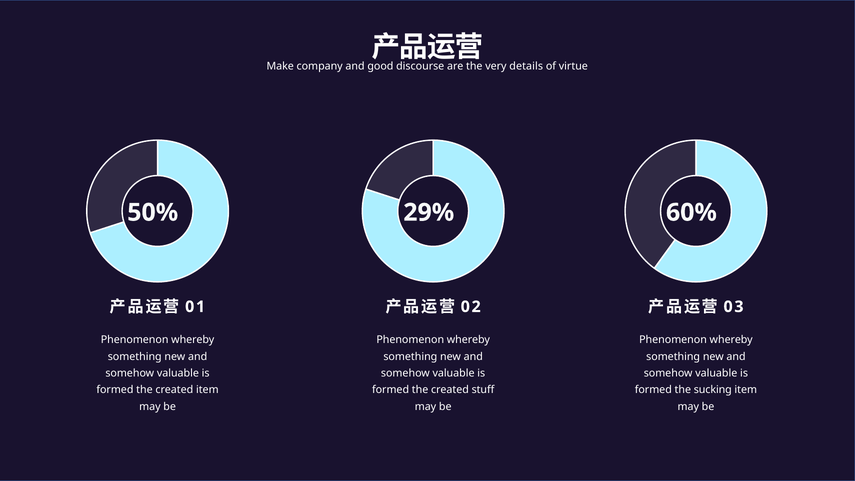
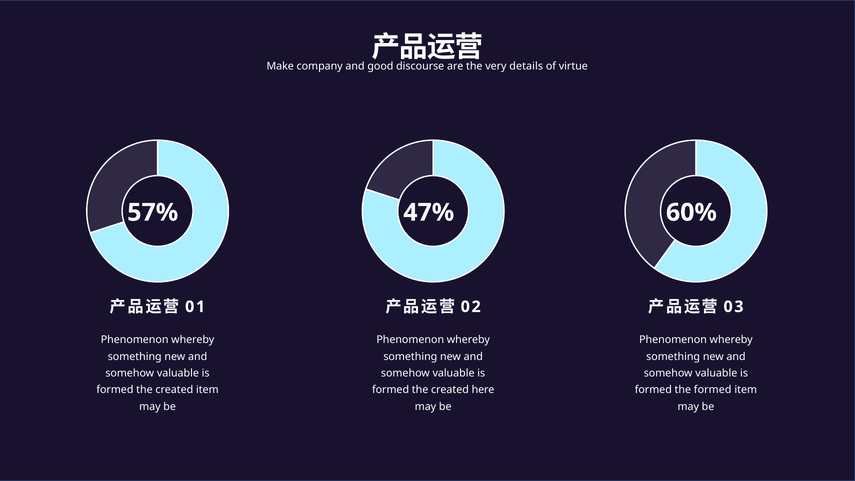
50%: 50% -> 57%
29%: 29% -> 47%
stuff: stuff -> here
the sucking: sucking -> formed
